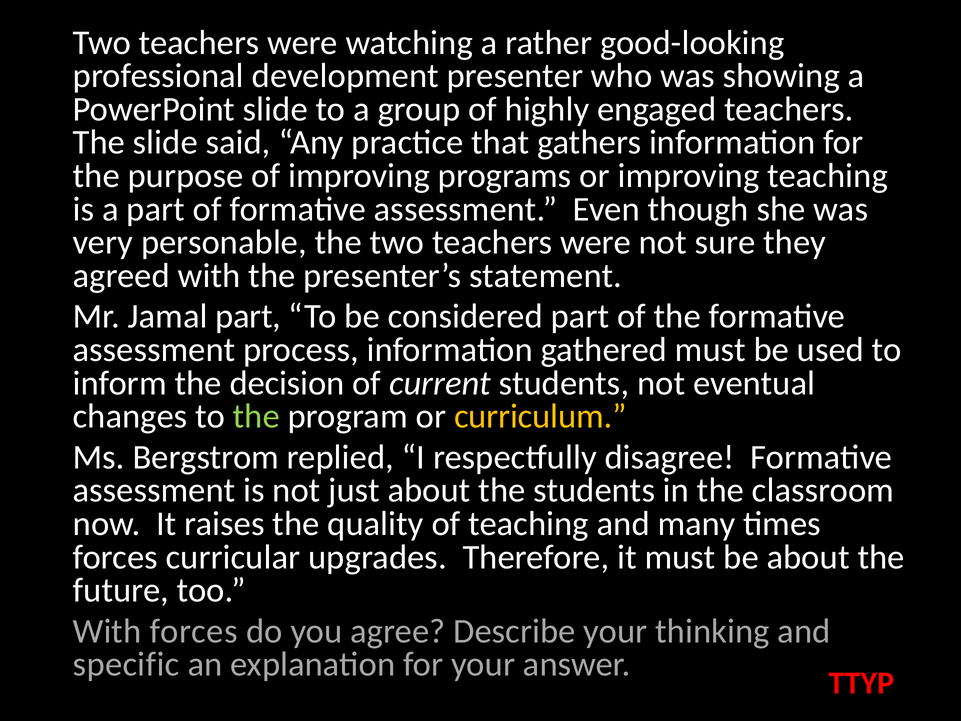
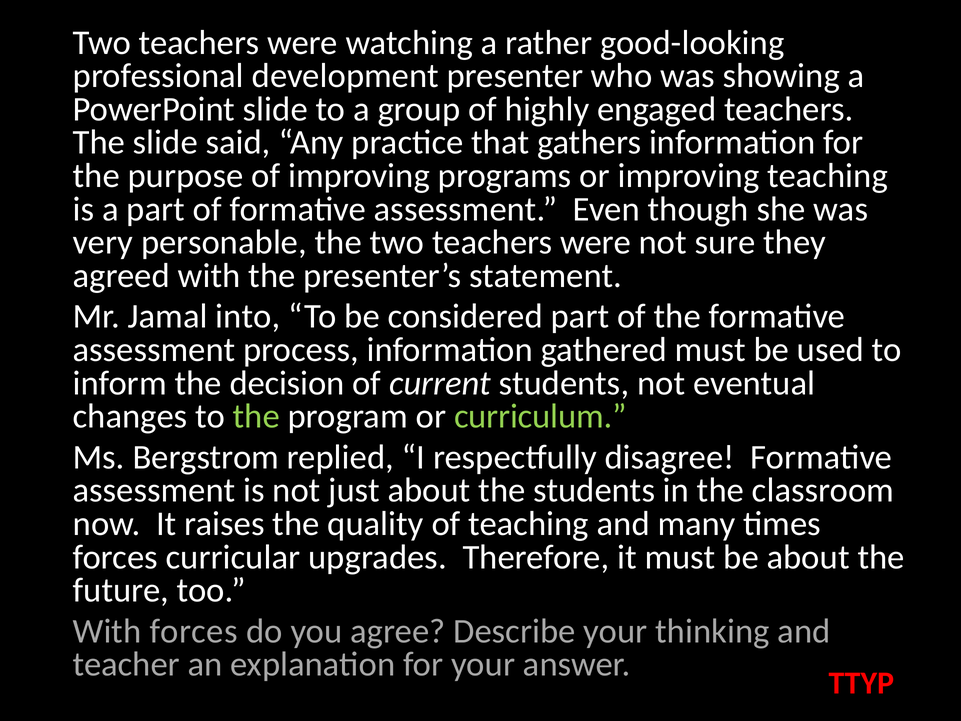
Jamal part: part -> into
curriculum colour: yellow -> light green
specific: specific -> teacher
